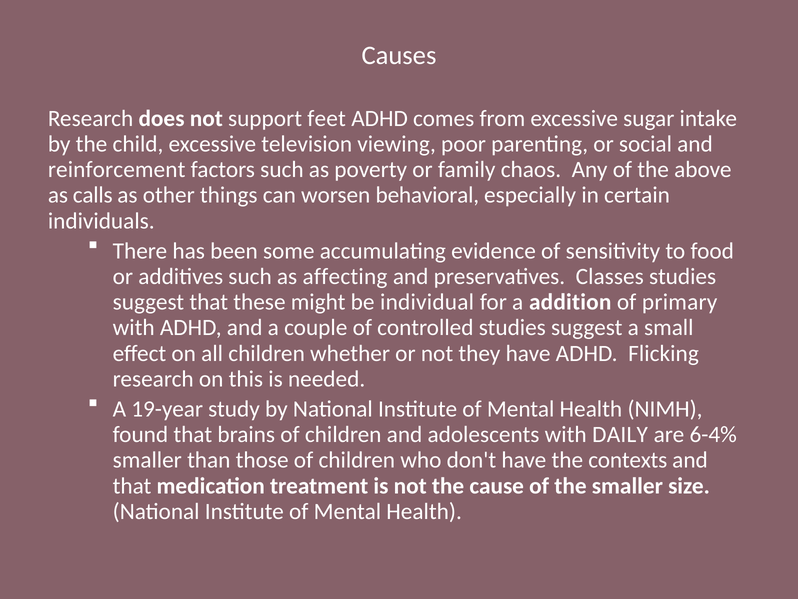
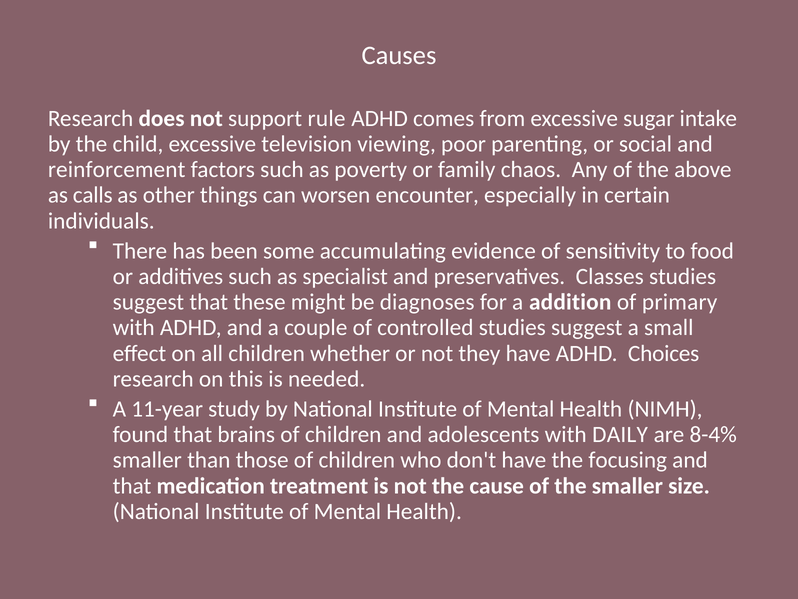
feet: feet -> rule
behavioral: behavioral -> encounter
affecting: affecting -> specialist
individual: individual -> diagnoses
Flicking: Flicking -> Choices
19-year: 19-year -> 11-year
6-4%: 6-4% -> 8-4%
contexts: contexts -> focusing
